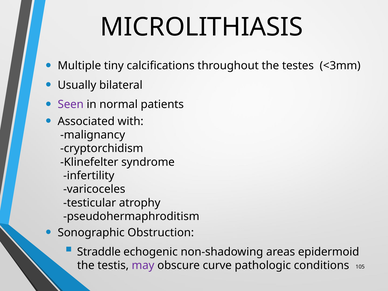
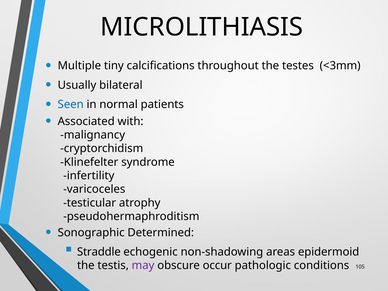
Seen colour: purple -> blue
Obstruction: Obstruction -> Determined
curve: curve -> occur
